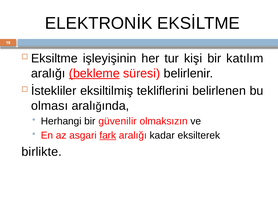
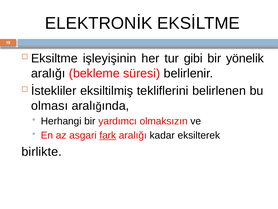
kişi: kişi -> gibi
katılım: katılım -> yönelik
bekleme underline: present -> none
güvenilir: güvenilir -> yardımcı
